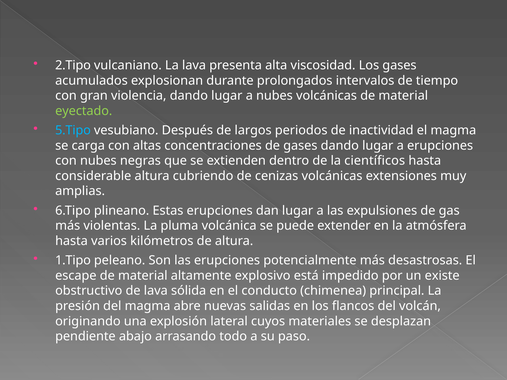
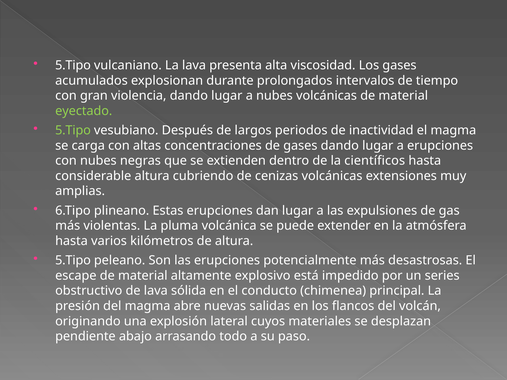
2.Tipo at (73, 65): 2.Tipo -> 5.Tipo
5.Tipo at (73, 130) colour: light blue -> light green
1.Tipo at (73, 261): 1.Tipo -> 5.Tipo
existe: existe -> series
